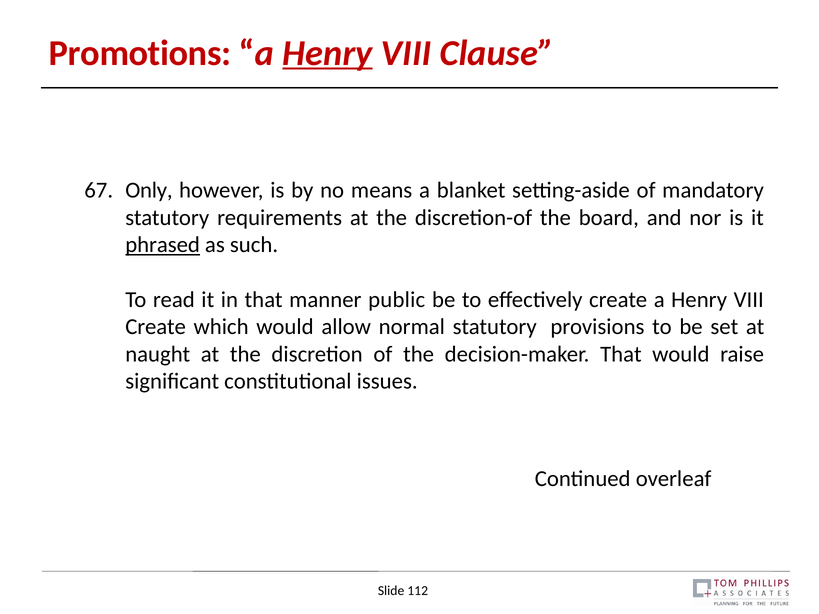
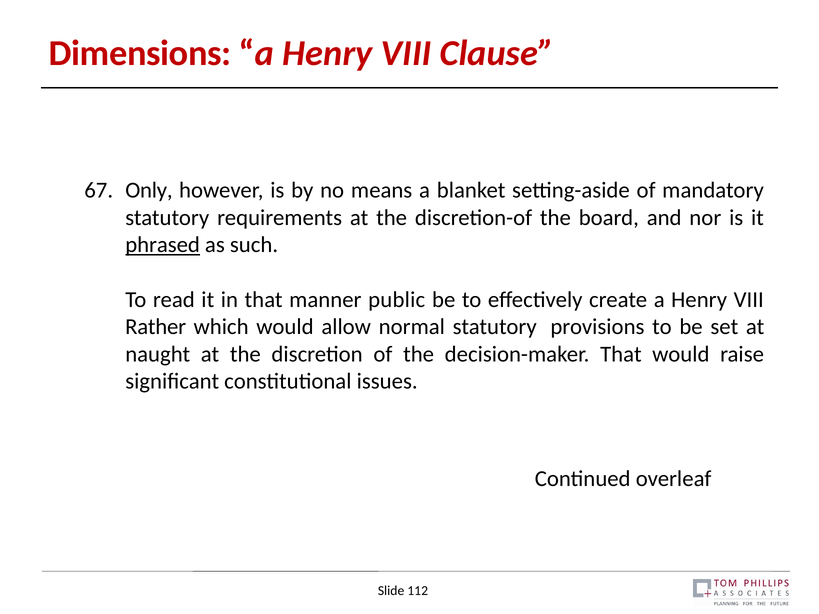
Promotions: Promotions -> Dimensions
Henry at (327, 53) underline: present -> none
Create at (156, 327): Create -> Rather
